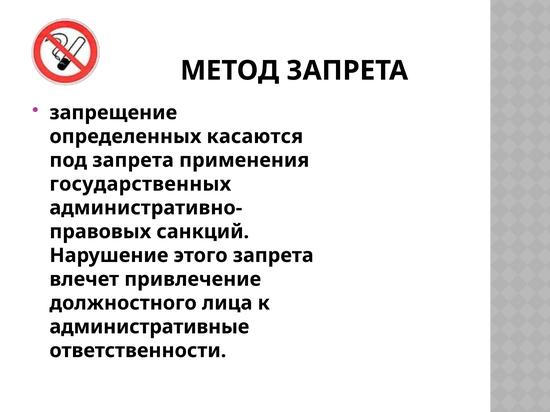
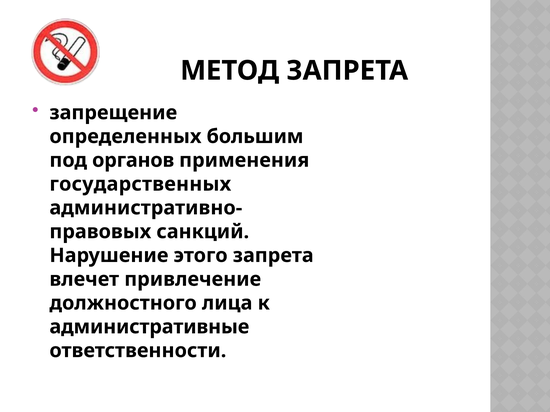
касаются: касаются -> большим
под запрета: запрета -> органов
